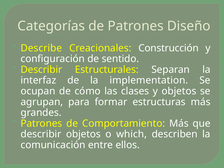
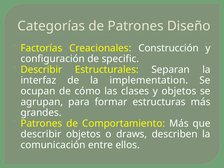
Describe: Describe -> Factorías
sentido: sentido -> specific
which: which -> draws
